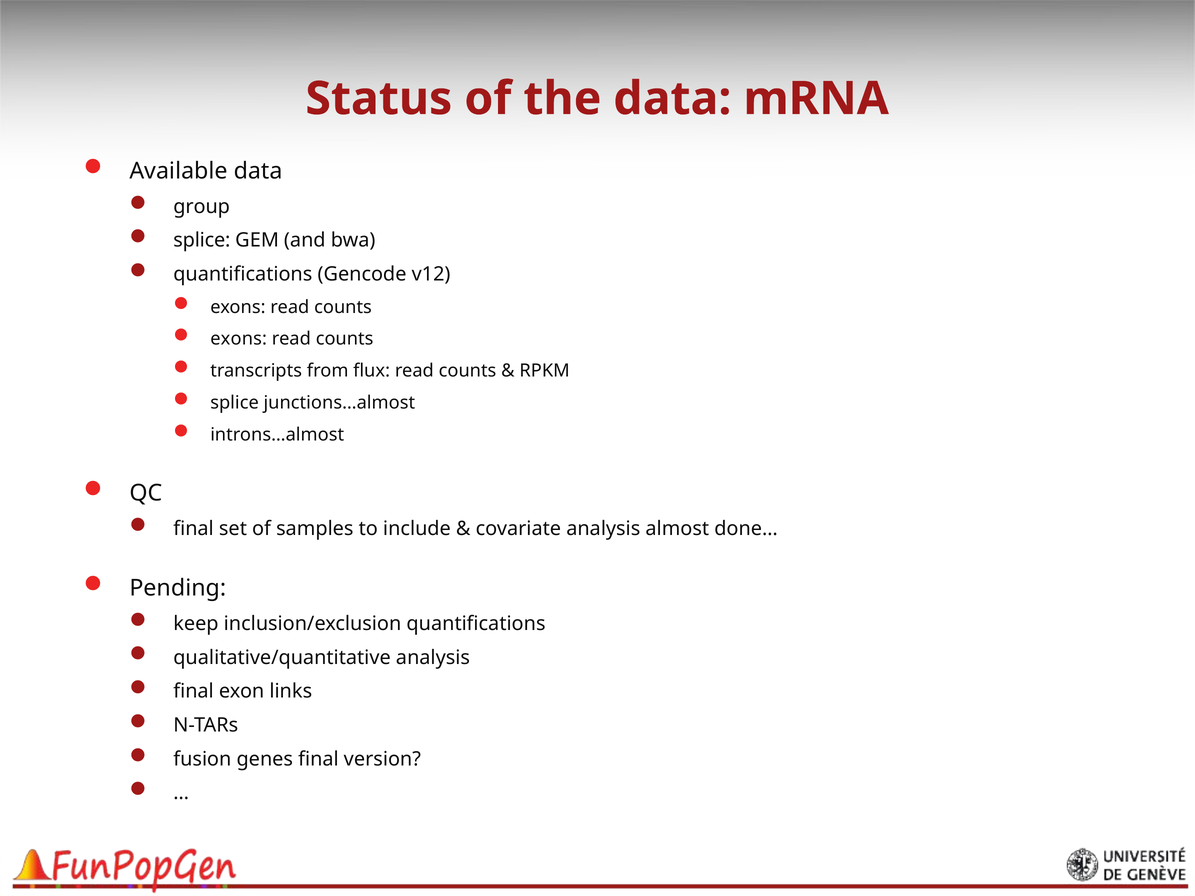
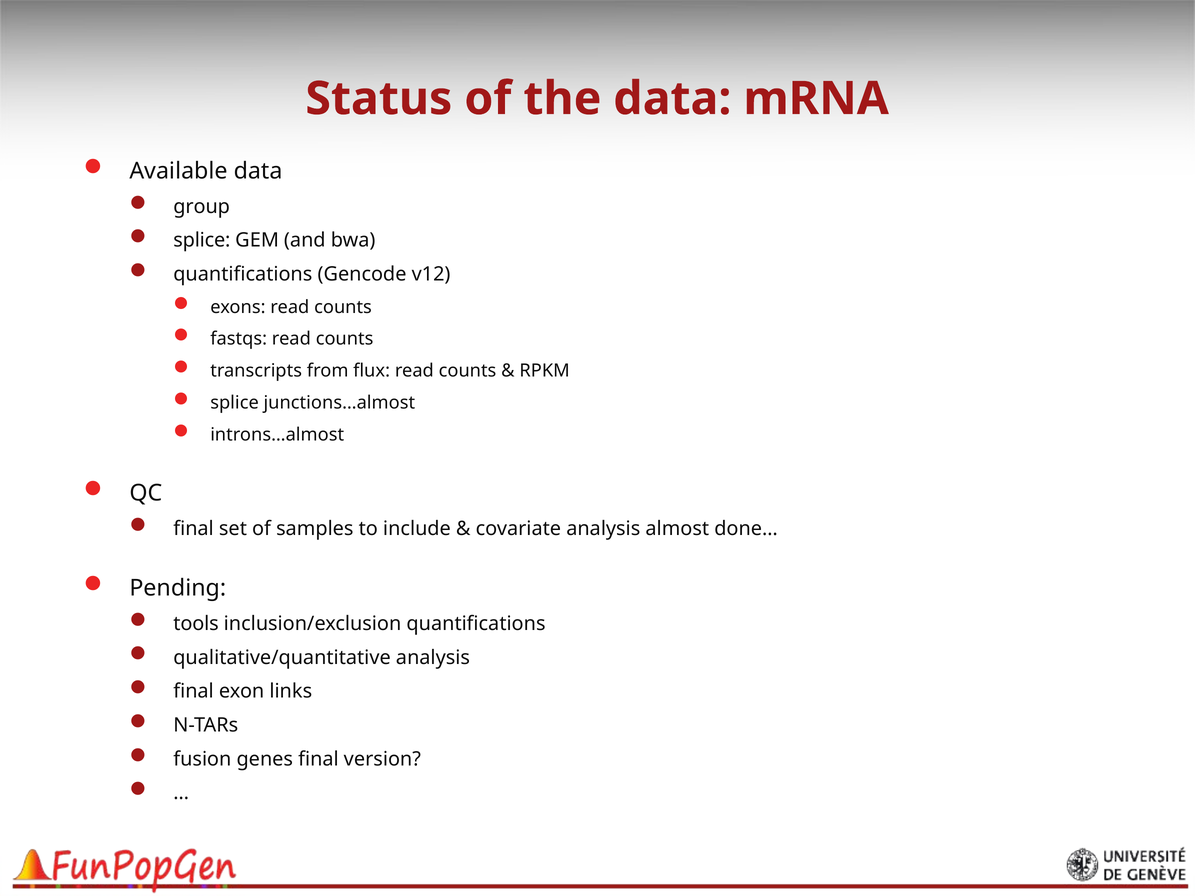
exons at (239, 339): exons -> fastqs
keep: keep -> tools
